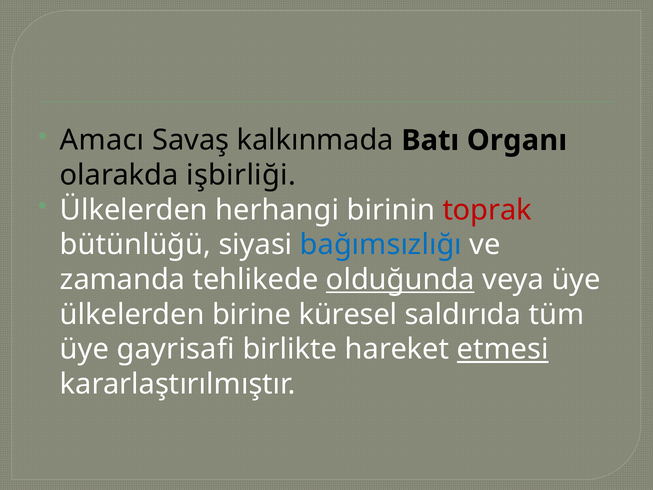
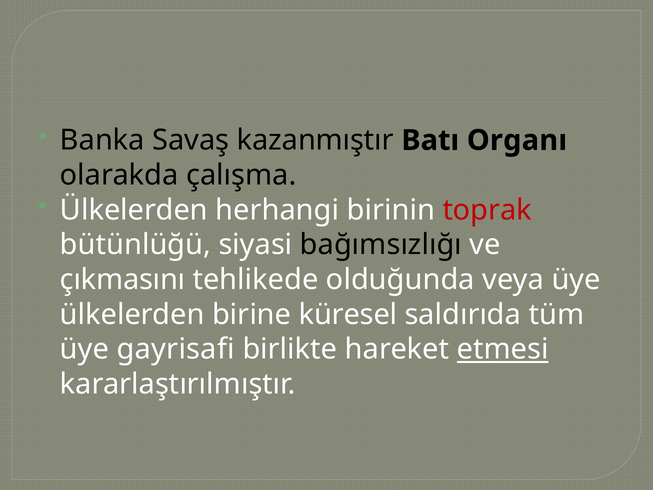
Amacı: Amacı -> Banka
kalkınmada: kalkınmada -> kazanmıştır
işbirliği: işbirliği -> çalışma
bağımsızlığı colour: blue -> black
zamanda: zamanda -> çıkmasını
olduğunda underline: present -> none
